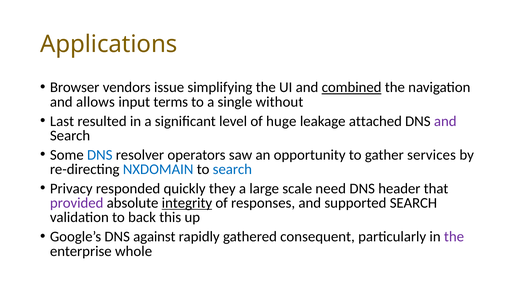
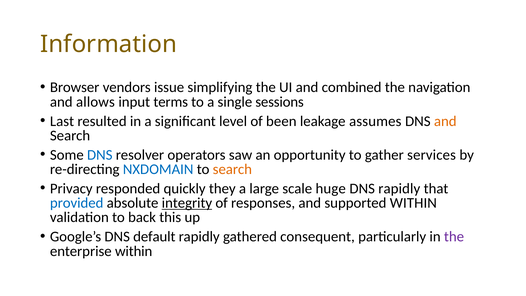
Applications: Applications -> Information
combined underline: present -> none
without: without -> sessions
huge: huge -> been
attached: attached -> assumes
and at (445, 121) colour: purple -> orange
search at (232, 169) colour: blue -> orange
need: need -> huge
DNS header: header -> rapidly
provided colour: purple -> blue
supported SEARCH: SEARCH -> WITHIN
against: against -> default
enterprise whole: whole -> within
